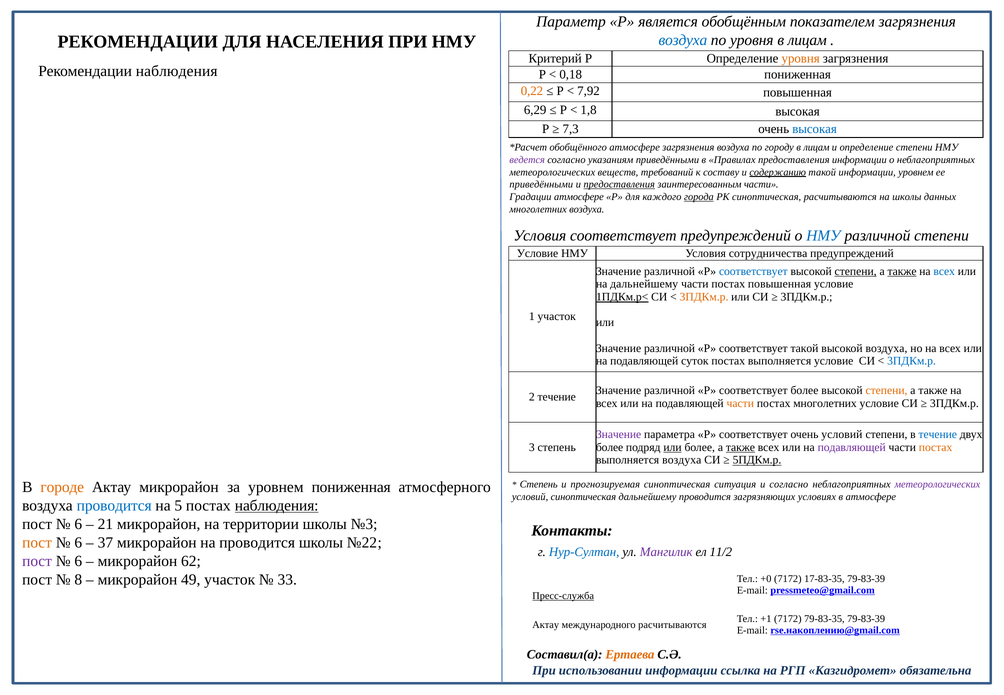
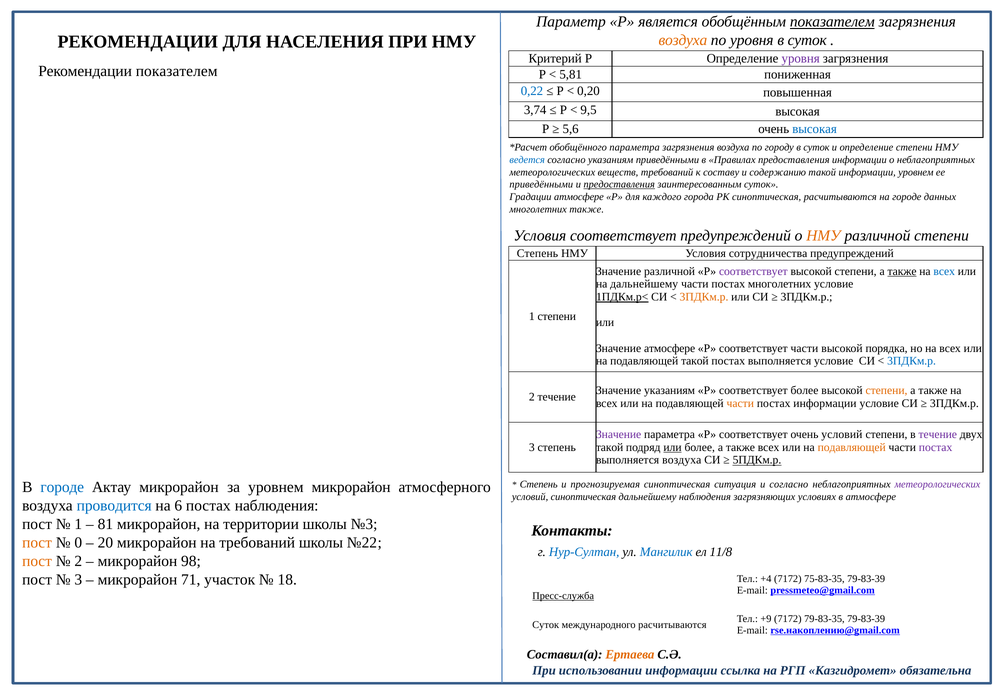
показателем at (832, 22) underline: none -> present
воздуха at (683, 40) colour: blue -> orange
лицам at (807, 40): лицам -> суток
уровня at (801, 59) colour: orange -> purple
Рекомендации наблюдения: наблюдения -> показателем
0,18: 0,18 -> 5,81
0,22 colour: orange -> blue
7,92: 7,92 -> 0,20
6,29: 6,29 -> 3,74
1,8: 1,8 -> 9,5
7,3: 7,3 -> 5,6
обобщённого атмосфере: атмосфере -> параметра
городу в лицам: лицам -> суток
ведется colour: purple -> blue
содержанию underline: present -> none
заинтересованным части: части -> суток
города underline: present -> none
на школы: школы -> городе
многолетних воздуха: воздуха -> также
НМУ at (823, 236) colour: blue -> orange
Условие at (538, 253): Условие -> Степень
соответствует at (753, 271) colour: blue -> purple
степени at (856, 271) underline: present -> none
постах повышенная: повышенная -> многолетних
1 участок: участок -> степени
различной at (670, 348): различной -> атмосфере
соответствует такой: такой -> части
высокой воздуха: воздуха -> порядка
подавляющей суток: суток -> такой
различной at (670, 391): различной -> указаниям
постах многолетних: многолетних -> информации
течение at (938, 434) colour: blue -> purple
более at (610, 447): более -> такой
также at (740, 447) underline: present -> none
подавляющей at (852, 447) colour: purple -> orange
постах at (936, 447) colour: orange -> purple
городе at (62, 487) colour: orange -> blue
уровнем пониженная: пониженная -> микрорайон
дальнейшему проводится: проводится -> наблюдения
5: 5 -> 6
наблюдения at (277, 506) underline: present -> none
6 at (78, 524): 6 -> 1
21: 21 -> 81
6 at (78, 543): 6 -> 0
37: 37 -> 20
на проводится: проводится -> требований
Мангилик colour: purple -> blue
11/2: 11/2 -> 11/8
пост at (37, 561) colour: purple -> orange
6 at (78, 561): 6 -> 2
62: 62 -> 98
8 at (78, 580): 8 -> 3
49: 49 -> 71
33: 33 -> 18
+0: +0 -> +4
17-83-35: 17-83-35 -> 75-83-35
+1: +1 -> +9
Актау at (546, 625): Актау -> Суток
